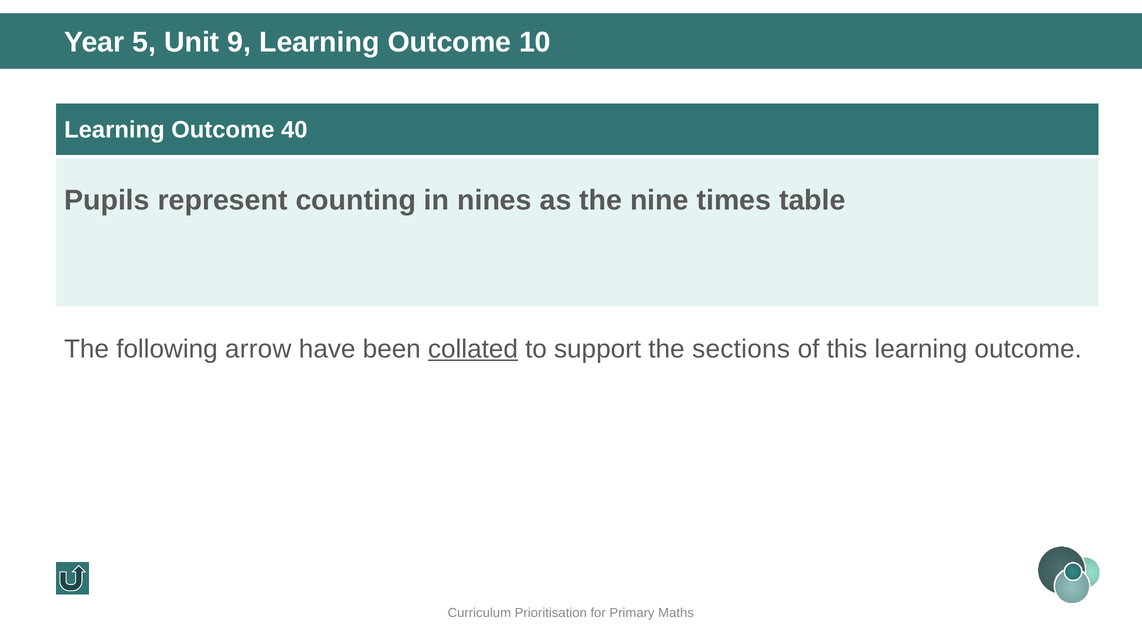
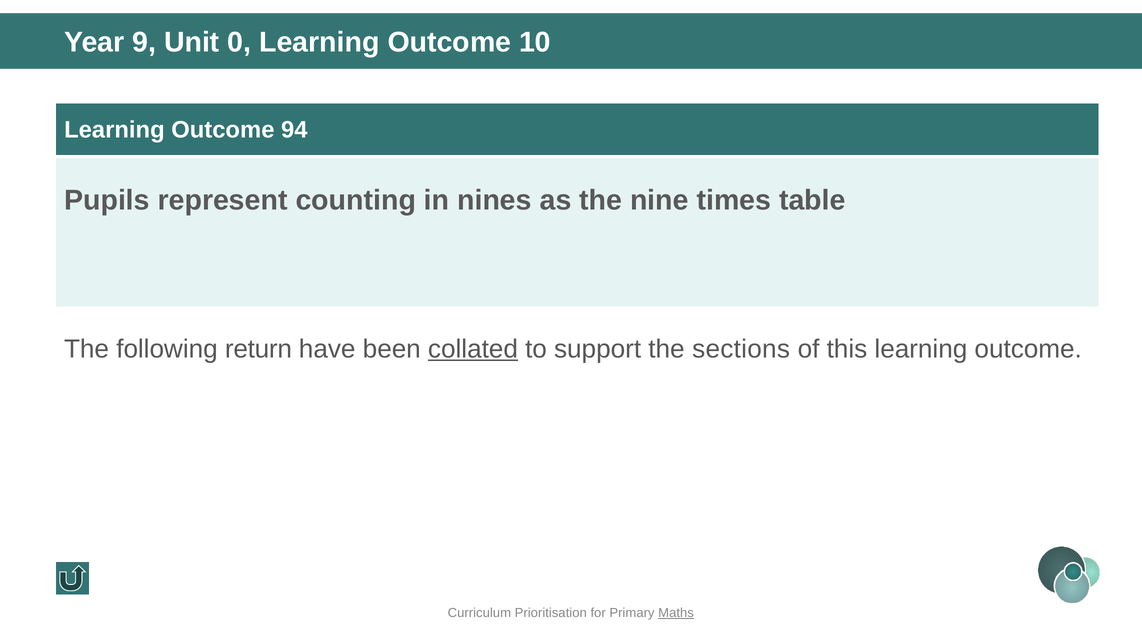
5: 5 -> 9
9: 9 -> 0
40: 40 -> 94
arrow: arrow -> return
Maths underline: none -> present
